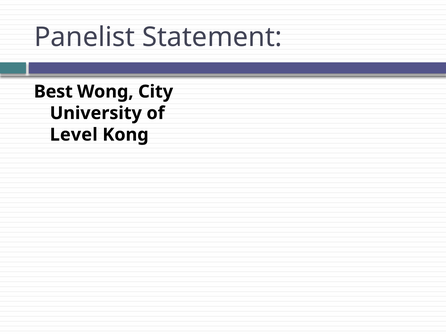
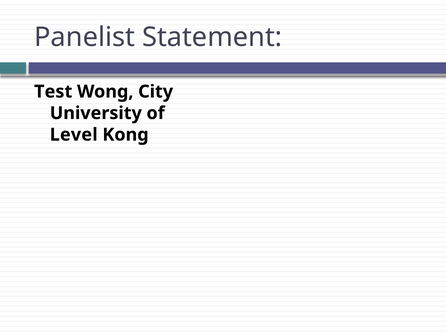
Best: Best -> Test
